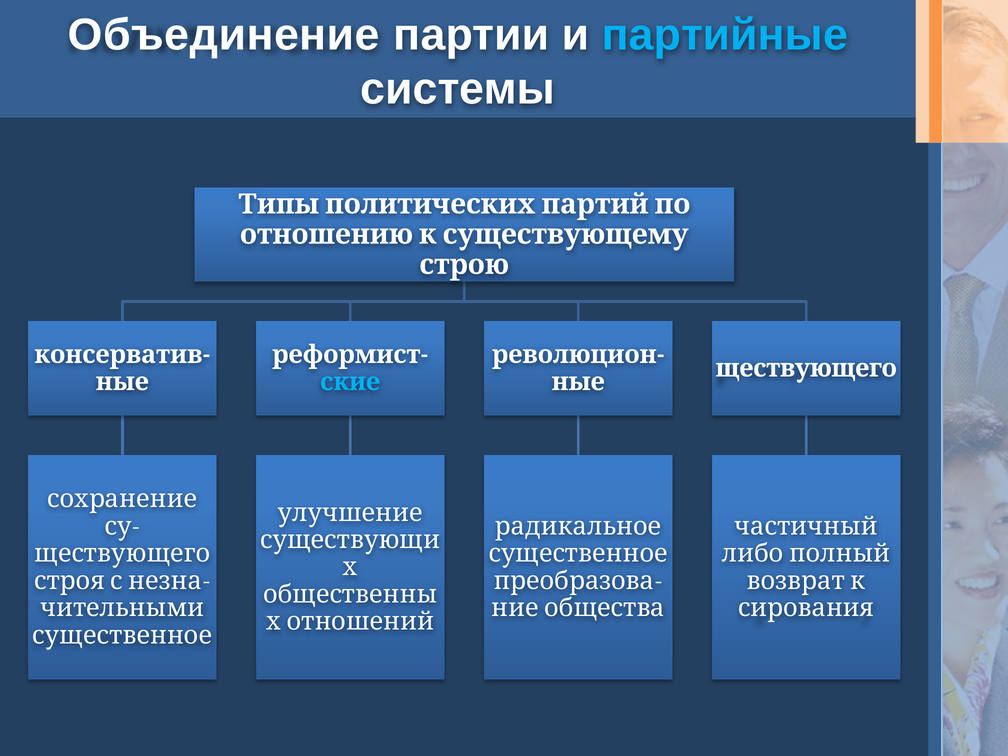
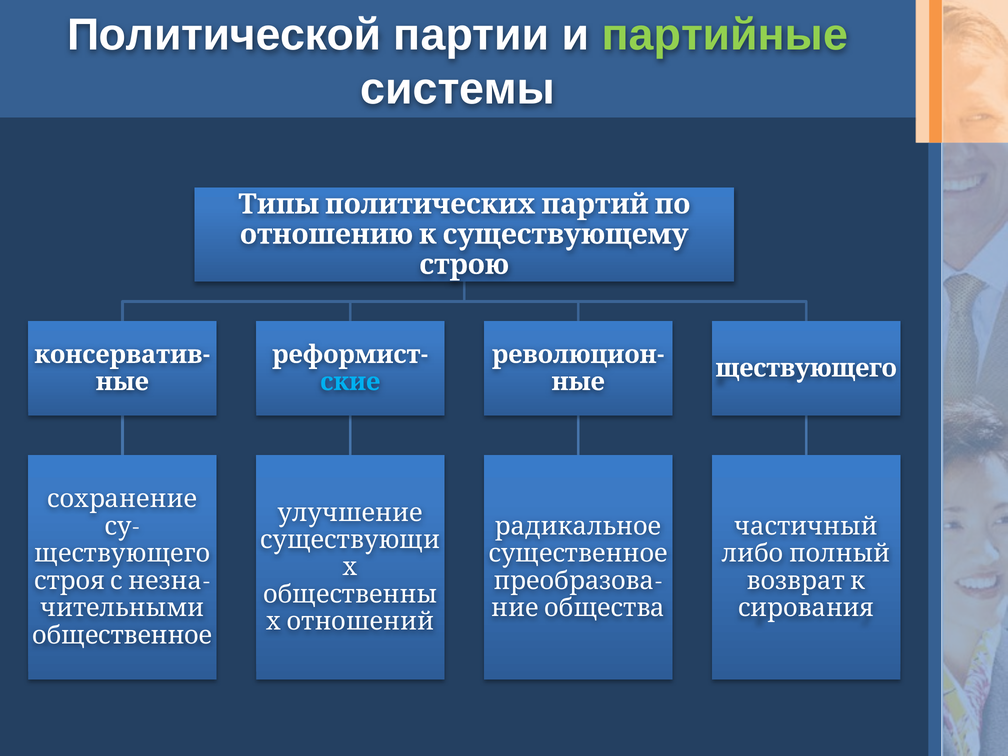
Объединение: Объединение -> Политической
партийные colour: light blue -> light green
существенное at (122, 635): существенное -> общественное
